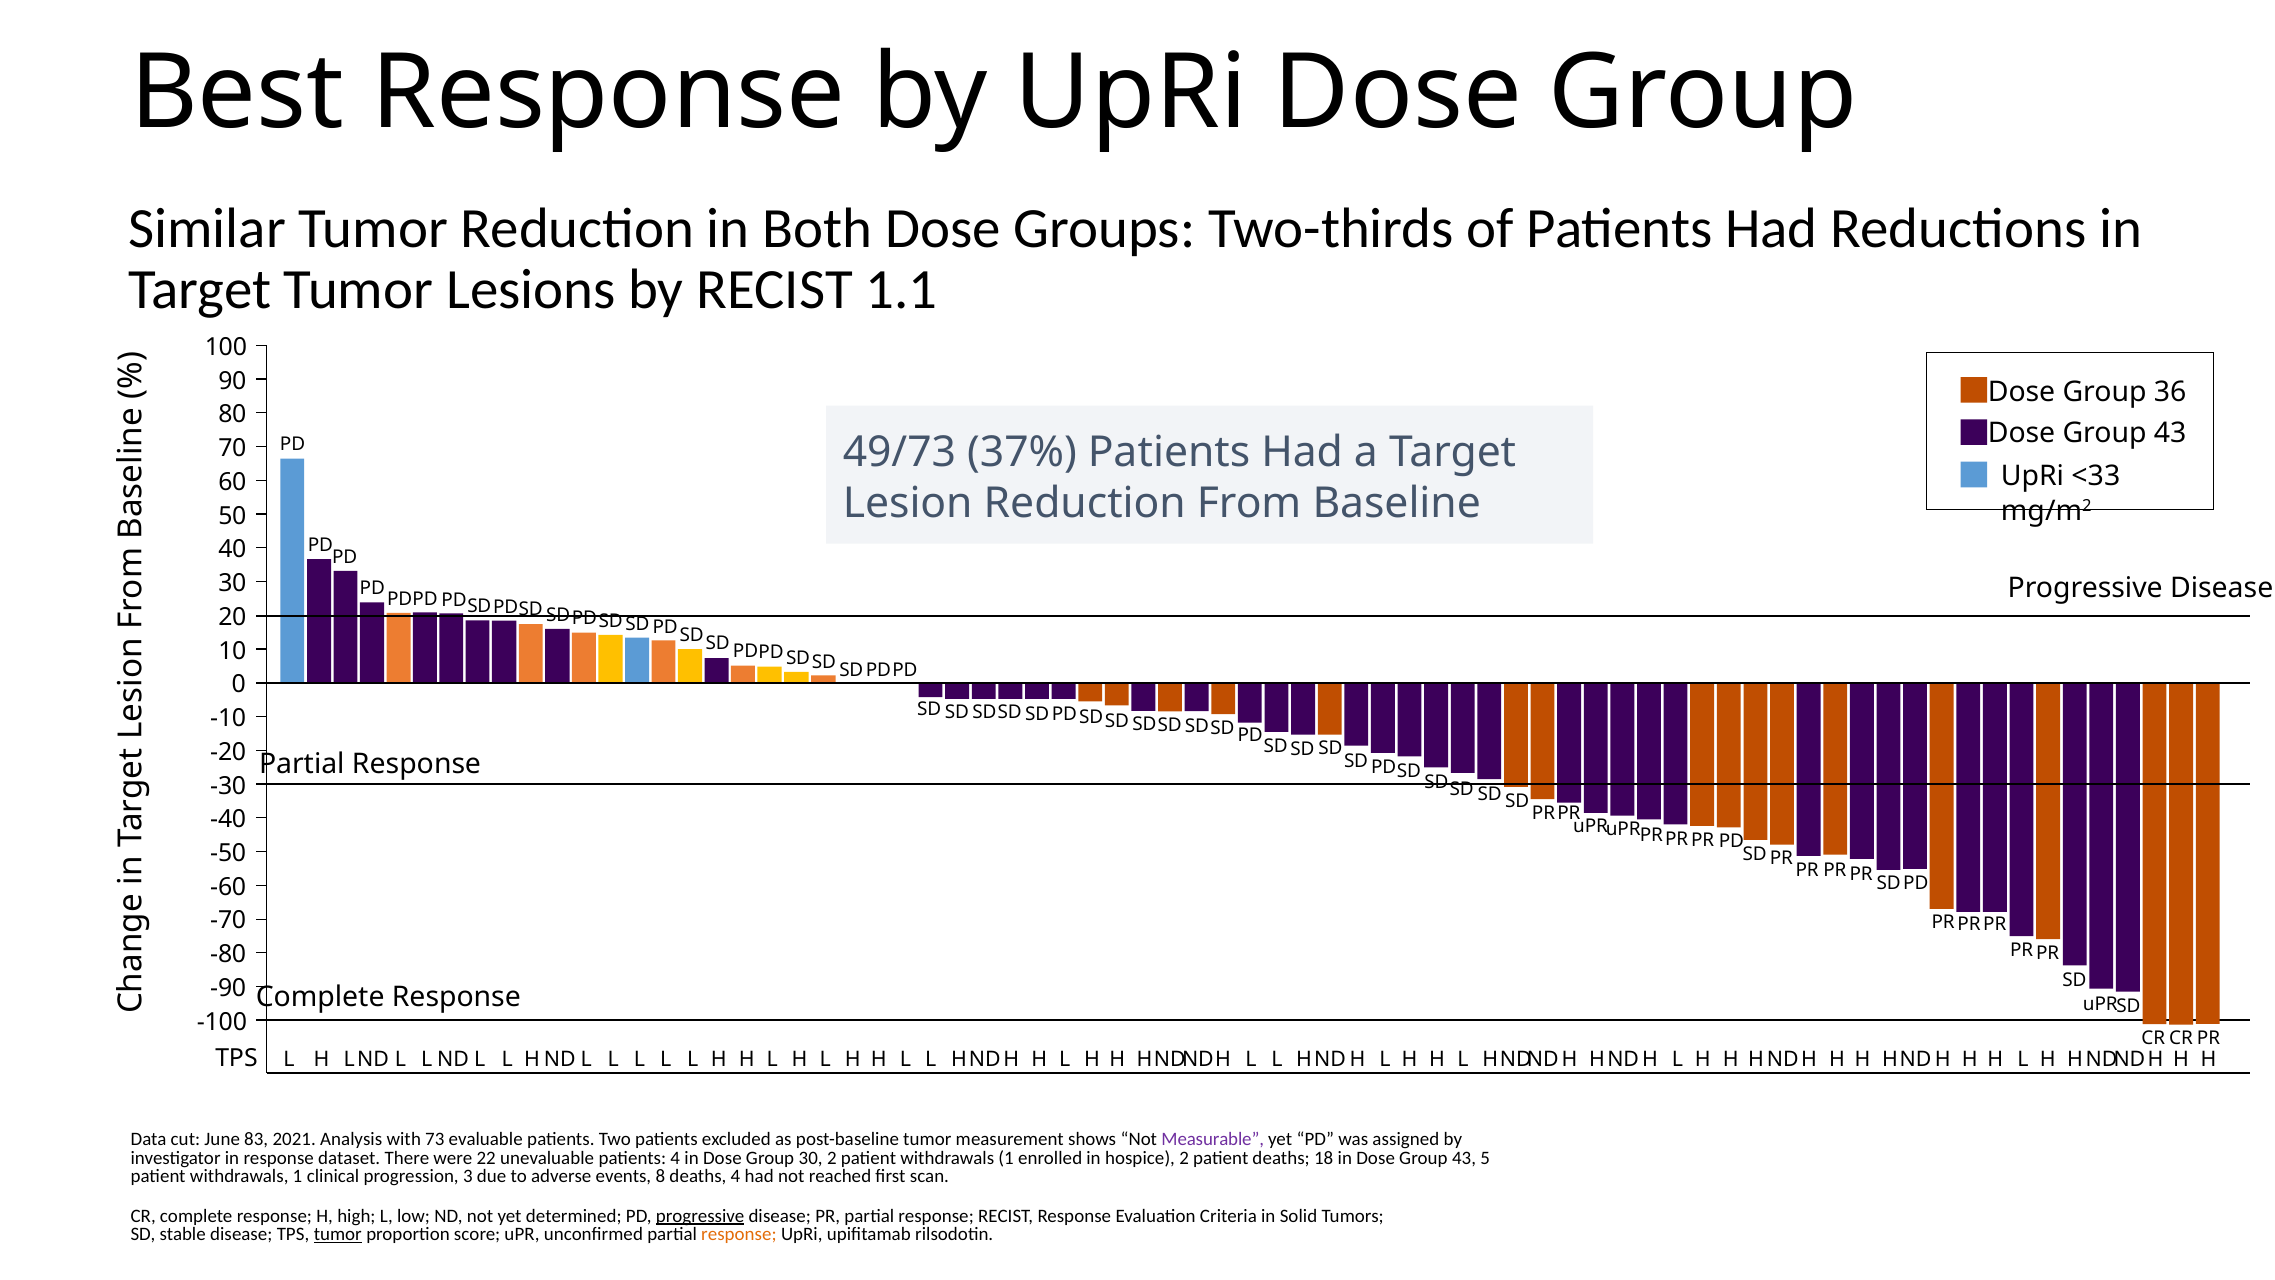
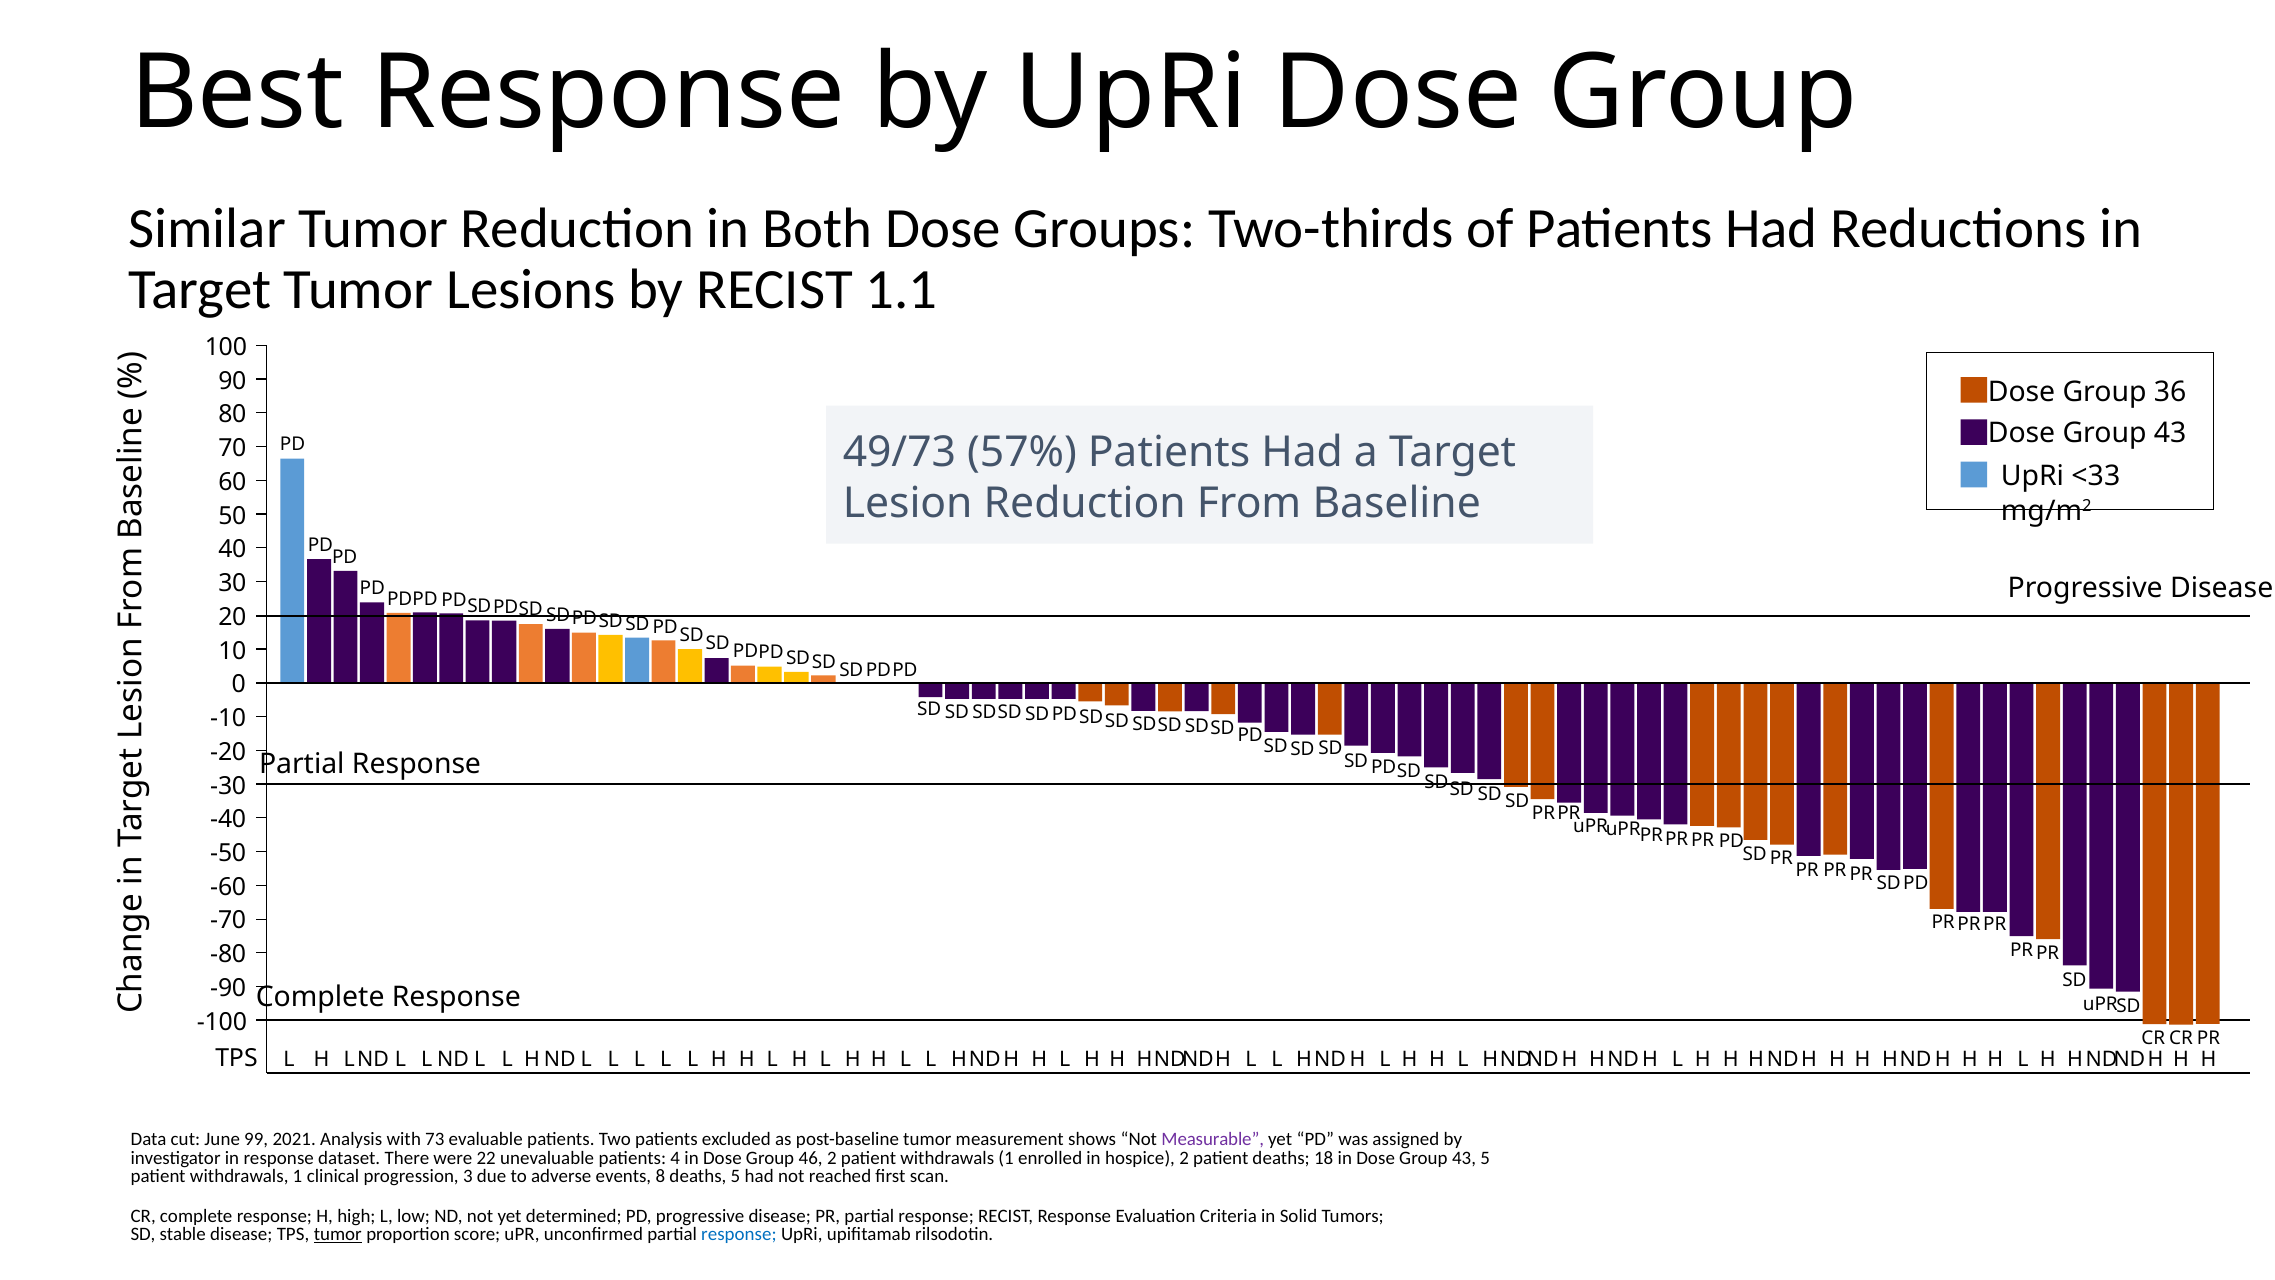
37%: 37% -> 57%
83: 83 -> 99
Group 30: 30 -> 46
deaths 4: 4 -> 5
progressive at (700, 1216) underline: present -> none
response at (739, 1234) colour: orange -> blue
